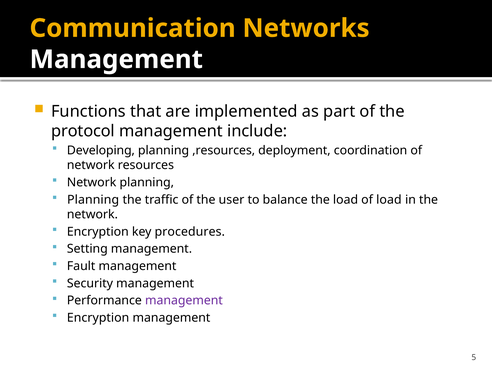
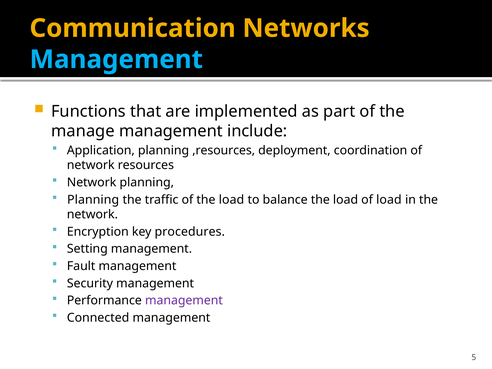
Management at (116, 59) colour: white -> light blue
protocol: protocol -> manage
Developing: Developing -> Application
of the user: user -> load
Encryption at (98, 318): Encryption -> Connected
